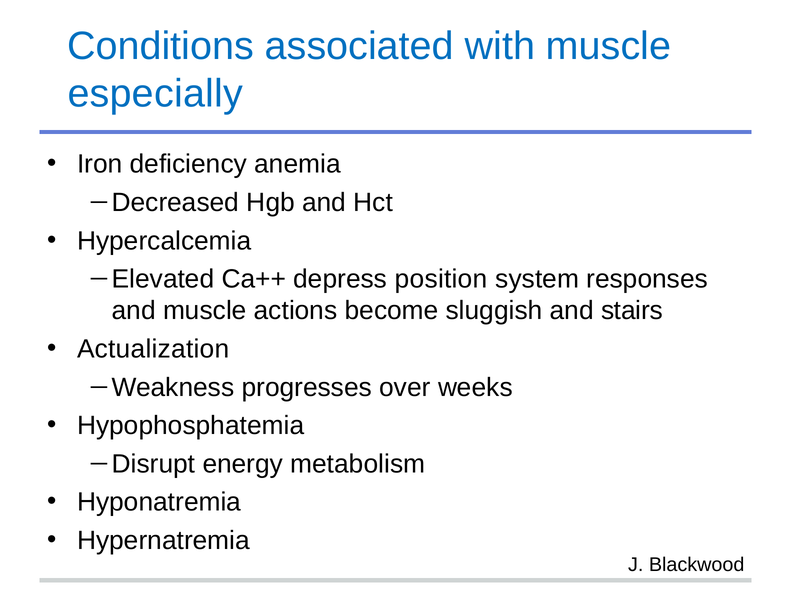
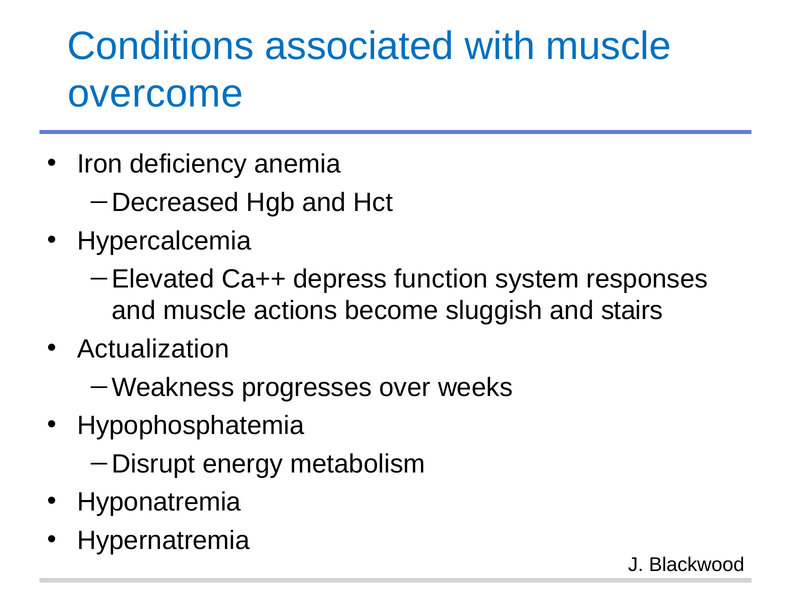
especially: especially -> overcome
position: position -> function
